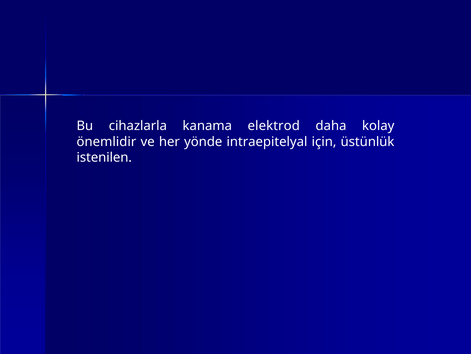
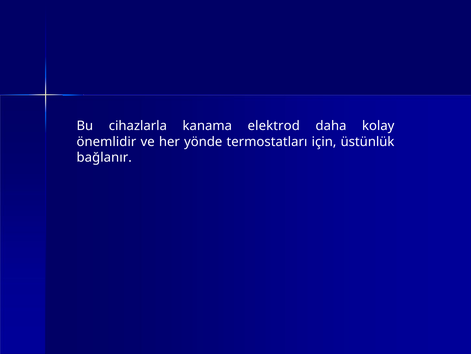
intraepitelyal: intraepitelyal -> termostatları
istenilen: istenilen -> bağlanır
